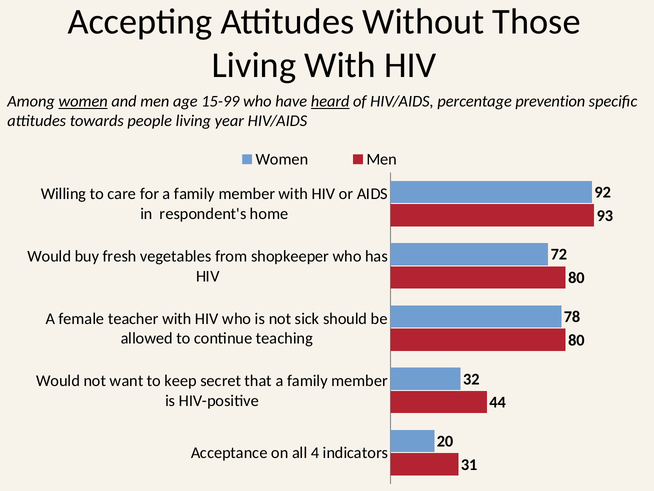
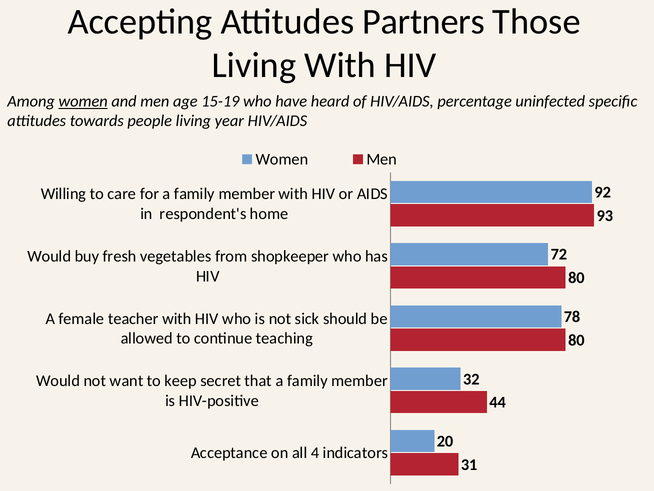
Without: Without -> Partners
15-99: 15-99 -> 15-19
heard underline: present -> none
prevention: prevention -> uninfected
